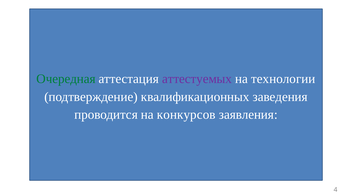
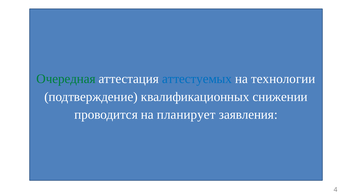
аттестуемых colour: purple -> blue
заведения: заведения -> снижении
конкурсов: конкурсов -> планирует
